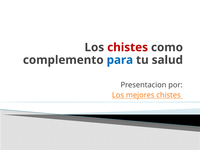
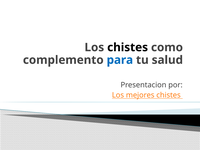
chistes at (128, 47) colour: red -> black
